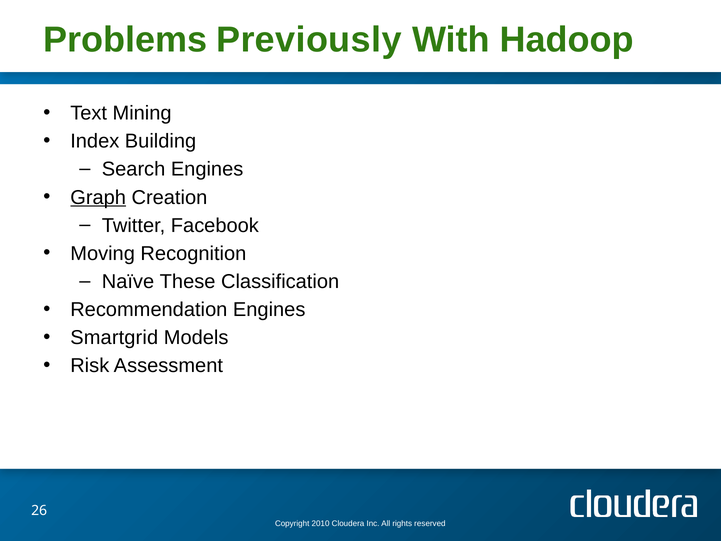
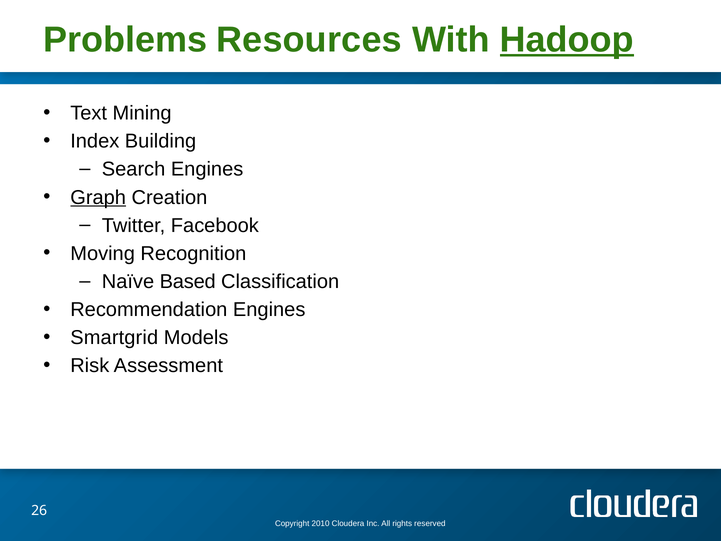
Previously: Previously -> Resources
Hadoop underline: none -> present
These: These -> Based
